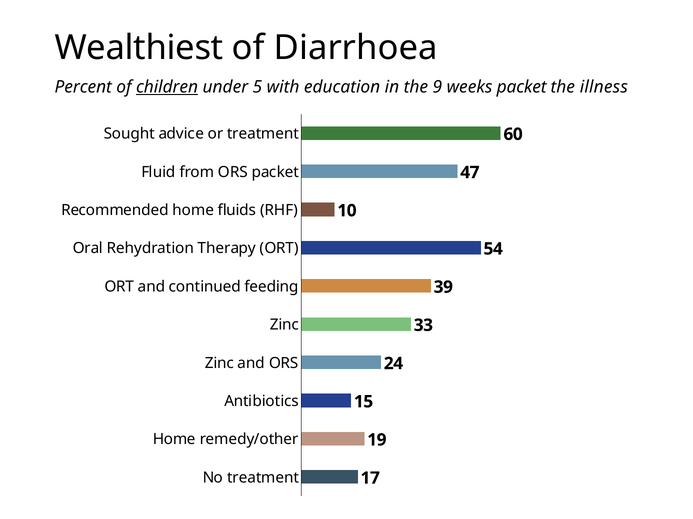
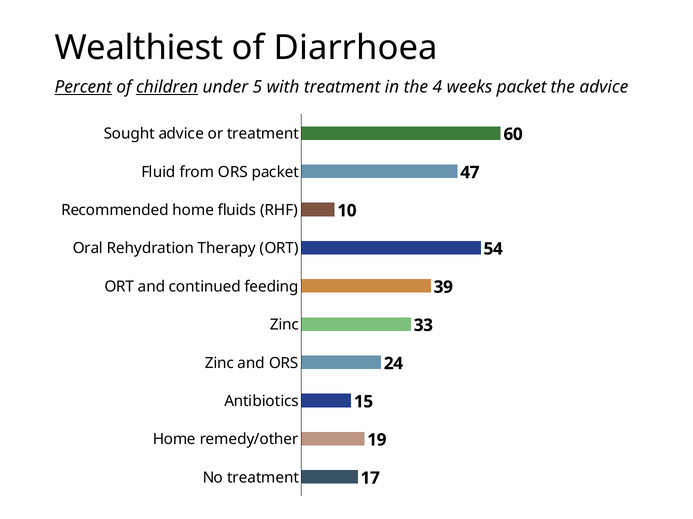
Percent underline: none -> present
with education: education -> treatment
9: 9 -> 4
the illness: illness -> advice
